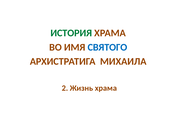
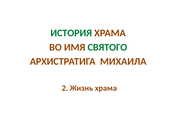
СВЯТОГО colour: blue -> green
